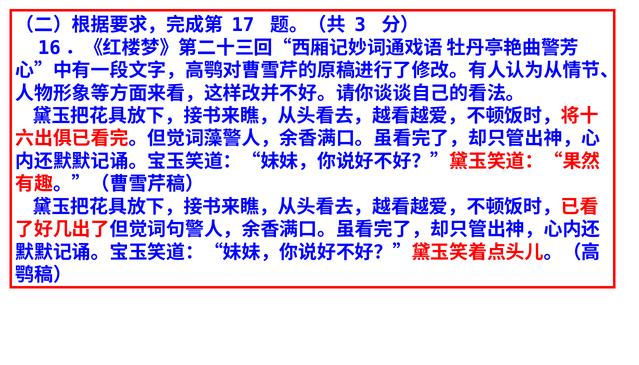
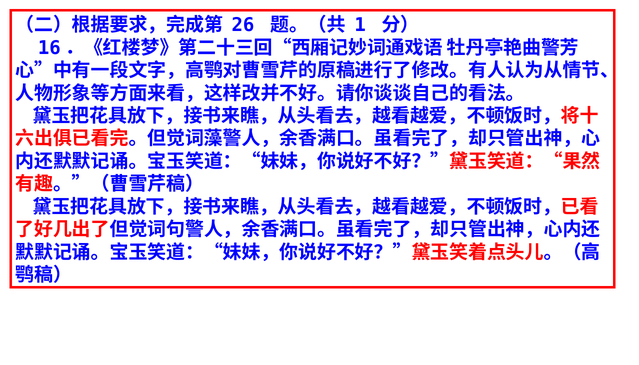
17: 17 -> 26
3: 3 -> 1
